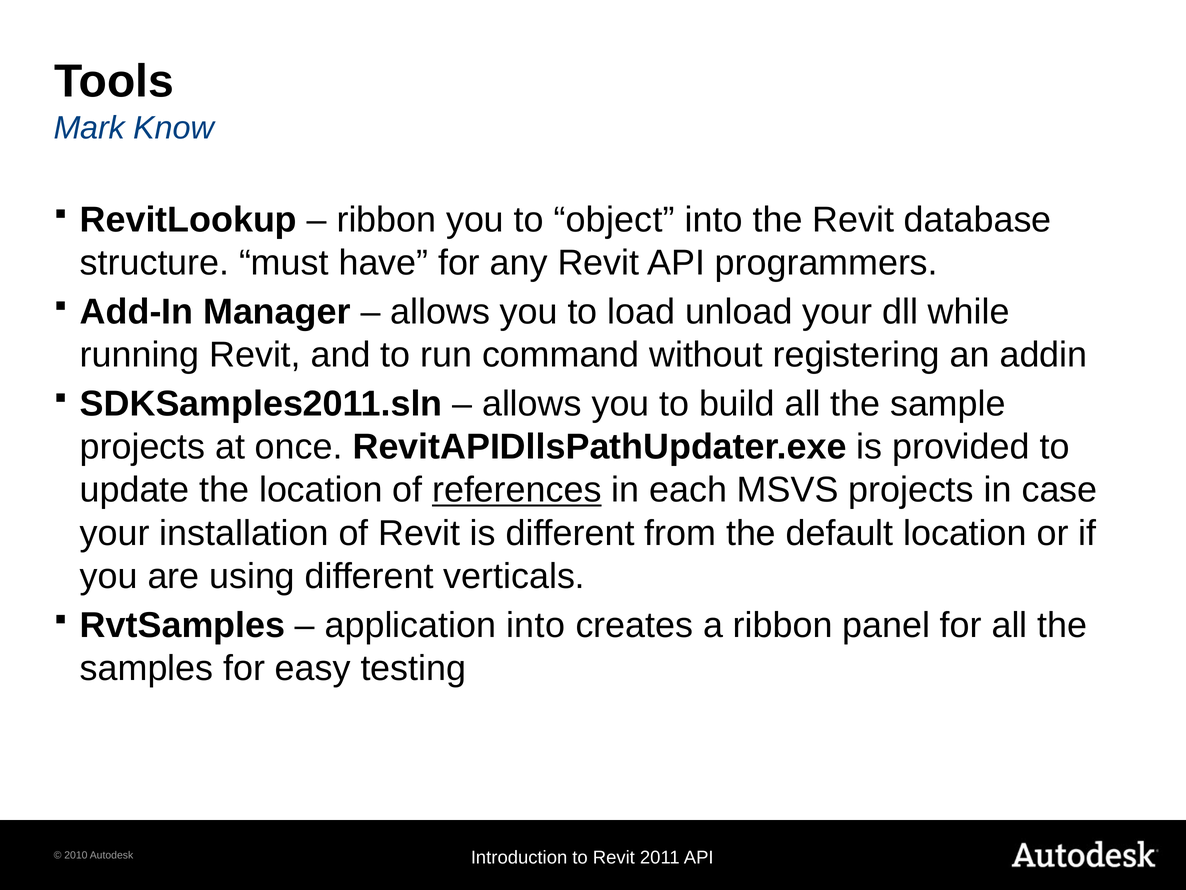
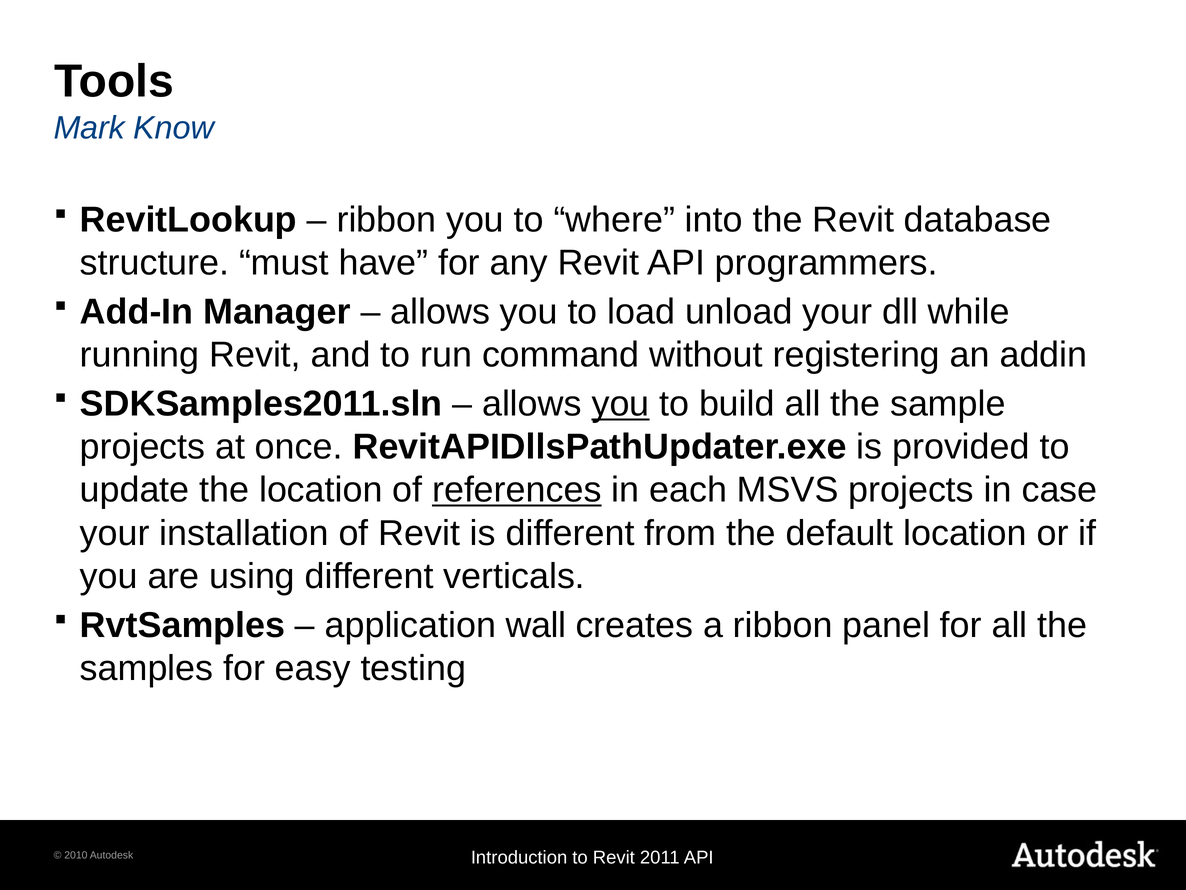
object: object -> where
you at (621, 404) underline: none -> present
application into: into -> wall
